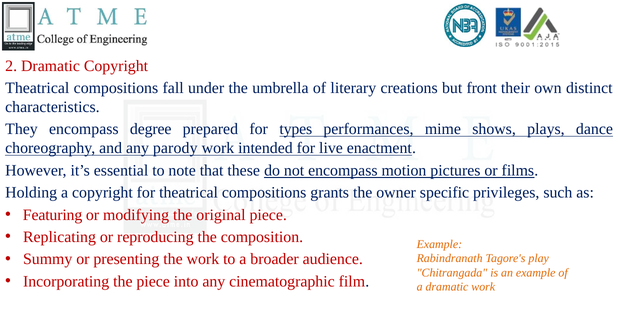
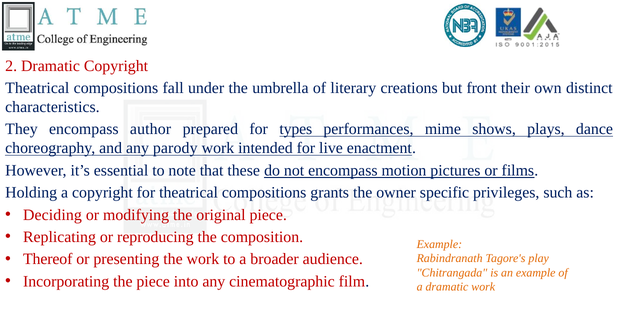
degree: degree -> author
Featuring: Featuring -> Deciding
Summy: Summy -> Thereof
